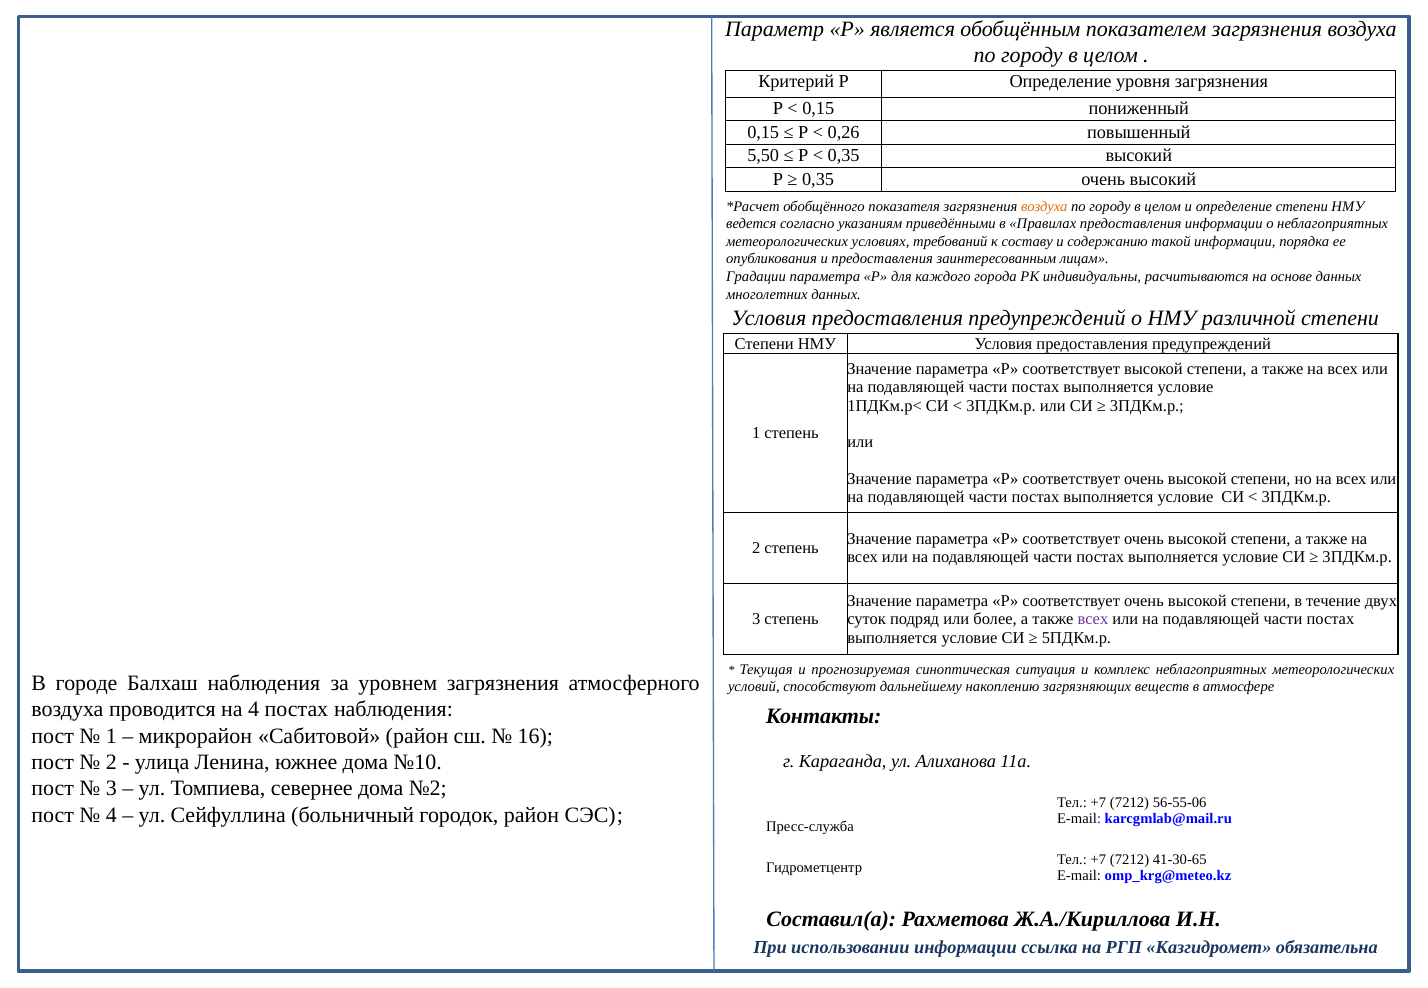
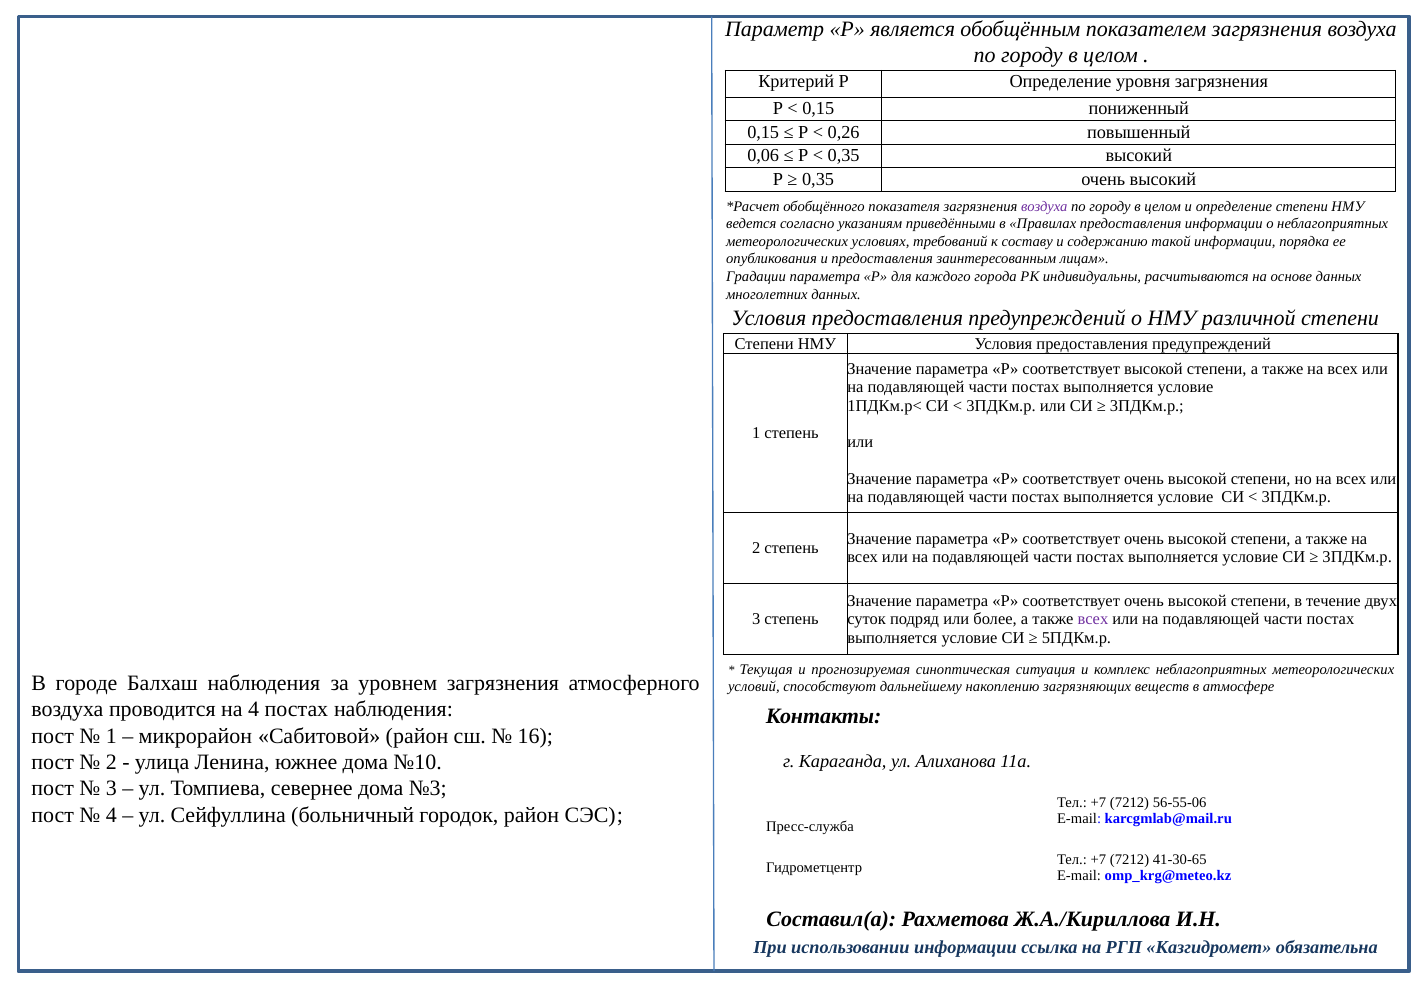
5,50: 5,50 -> 0,06
воздуха at (1044, 207) colour: orange -> purple
№2: №2 -> №3
